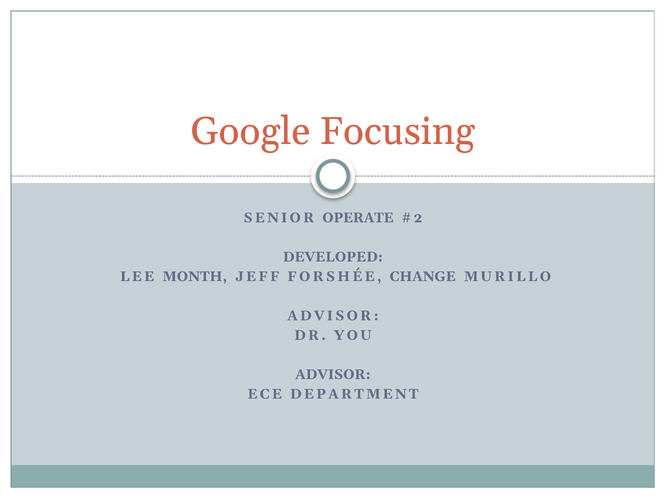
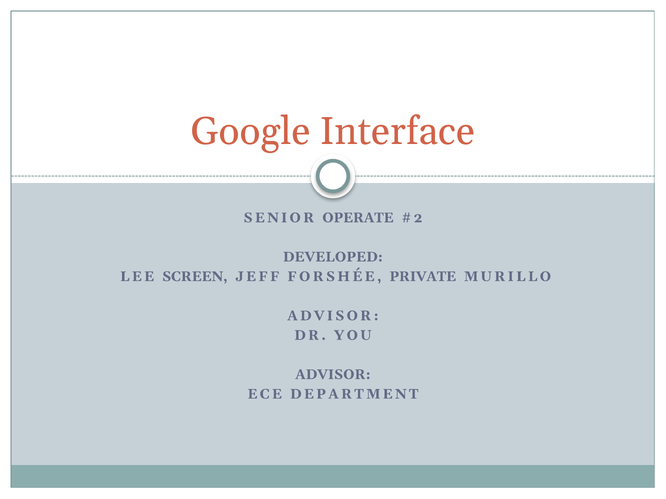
Focusing: Focusing -> Interface
MONTH: MONTH -> SCREEN
CHANGE: CHANGE -> PRIVATE
